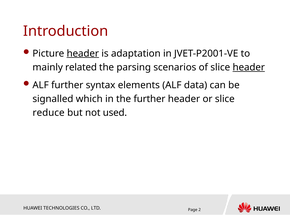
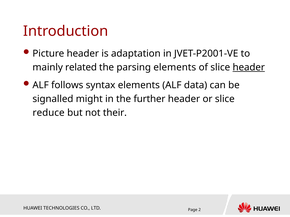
header at (83, 54) underline: present -> none
parsing scenarios: scenarios -> elements
ALF further: further -> follows
which: which -> might
used: used -> their
